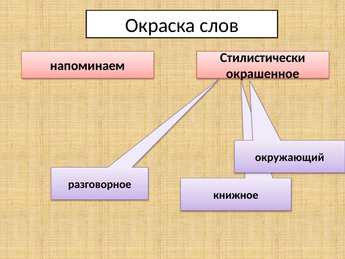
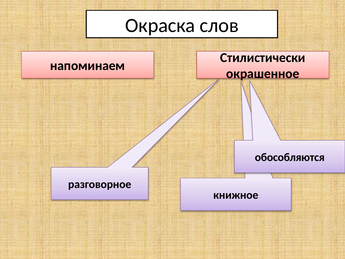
окружающий: окружающий -> обособляются
